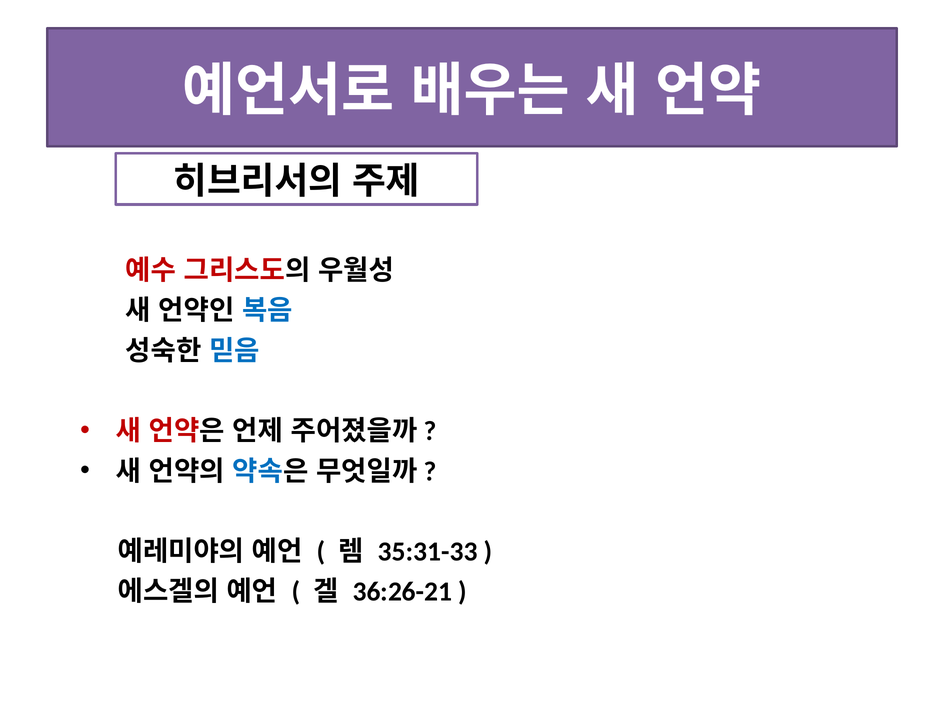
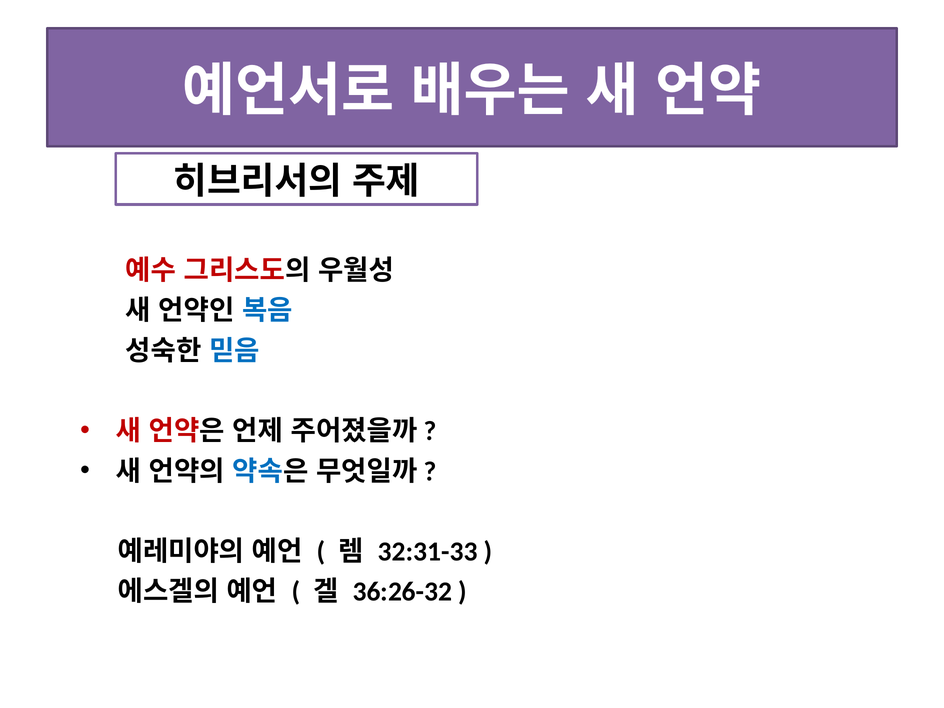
35:31-33: 35:31-33 -> 32:31-33
36:26-21: 36:26-21 -> 36:26-32
